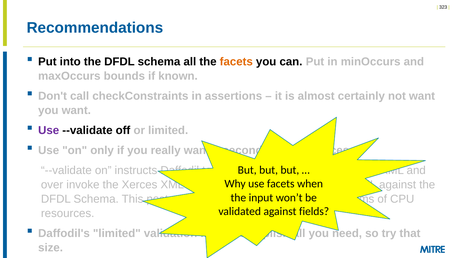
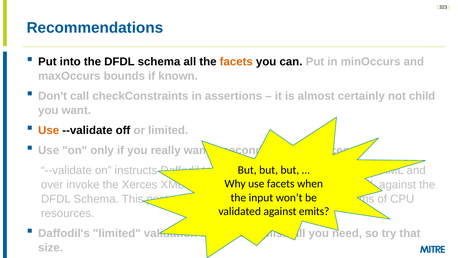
not want: want -> child
Use at (49, 130) colour: purple -> orange
fields: fields -> emits
